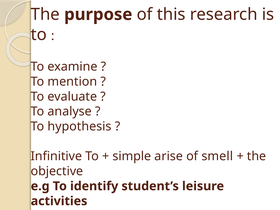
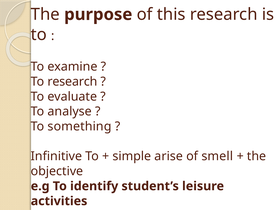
To mention: mention -> research
hypothesis: hypothesis -> something
